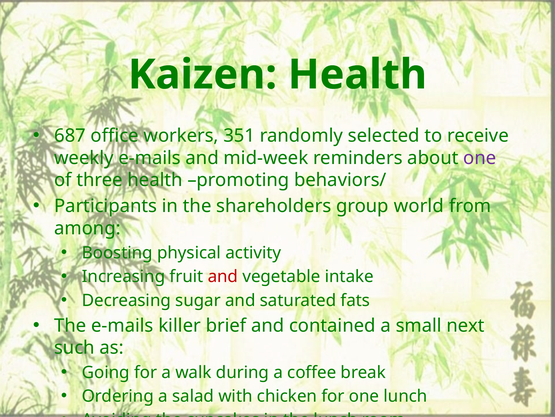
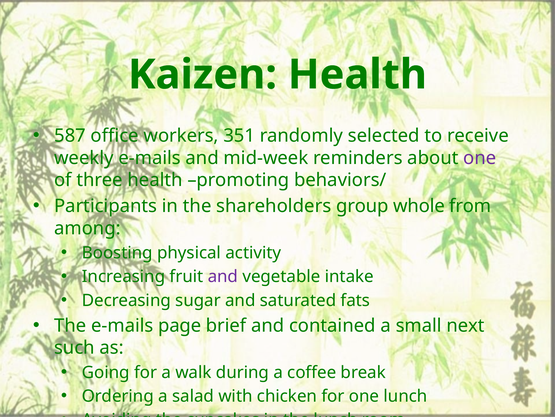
687: 687 -> 587
world: world -> whole
and at (223, 276) colour: red -> purple
killer: killer -> page
